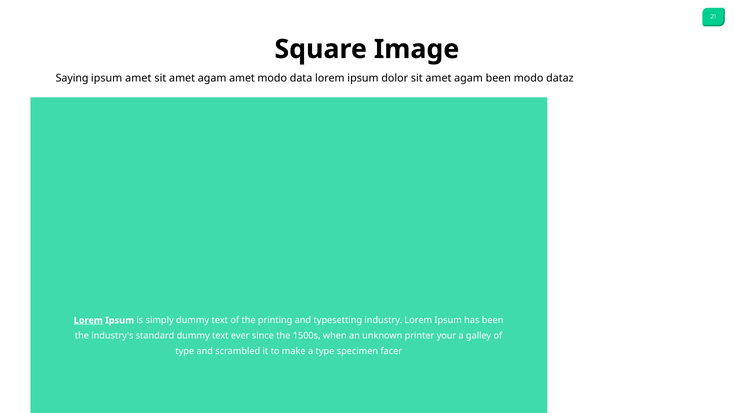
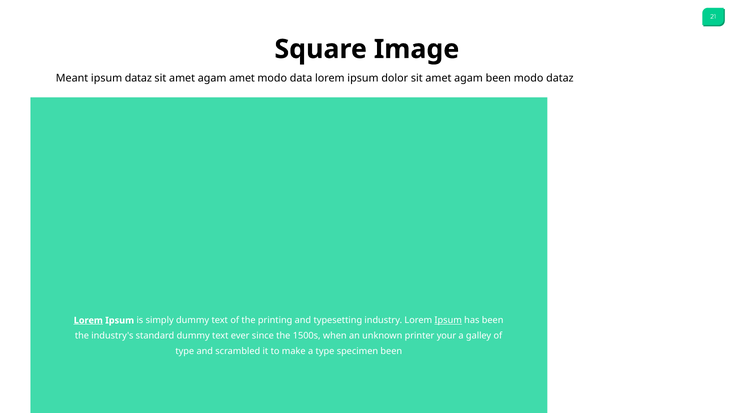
Saying: Saying -> Meant
ipsum amet: amet -> dataz
Ipsum at (448, 320) underline: none -> present
specimen facer: facer -> been
